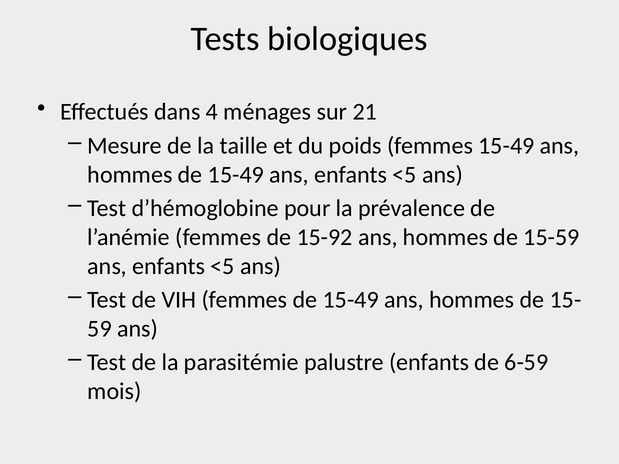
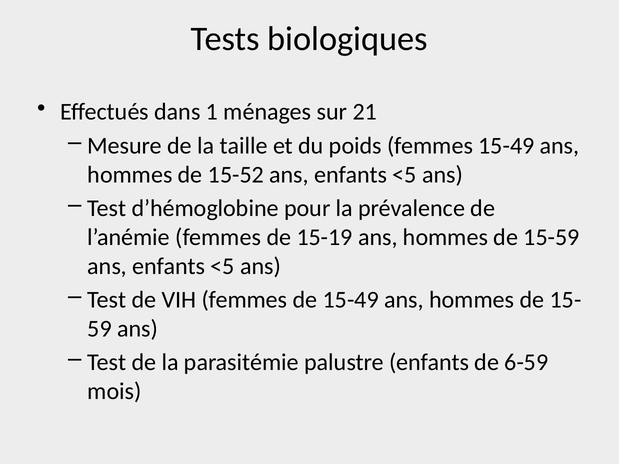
4: 4 -> 1
hommes de 15-49: 15-49 -> 15-52
15-92: 15-92 -> 15-19
